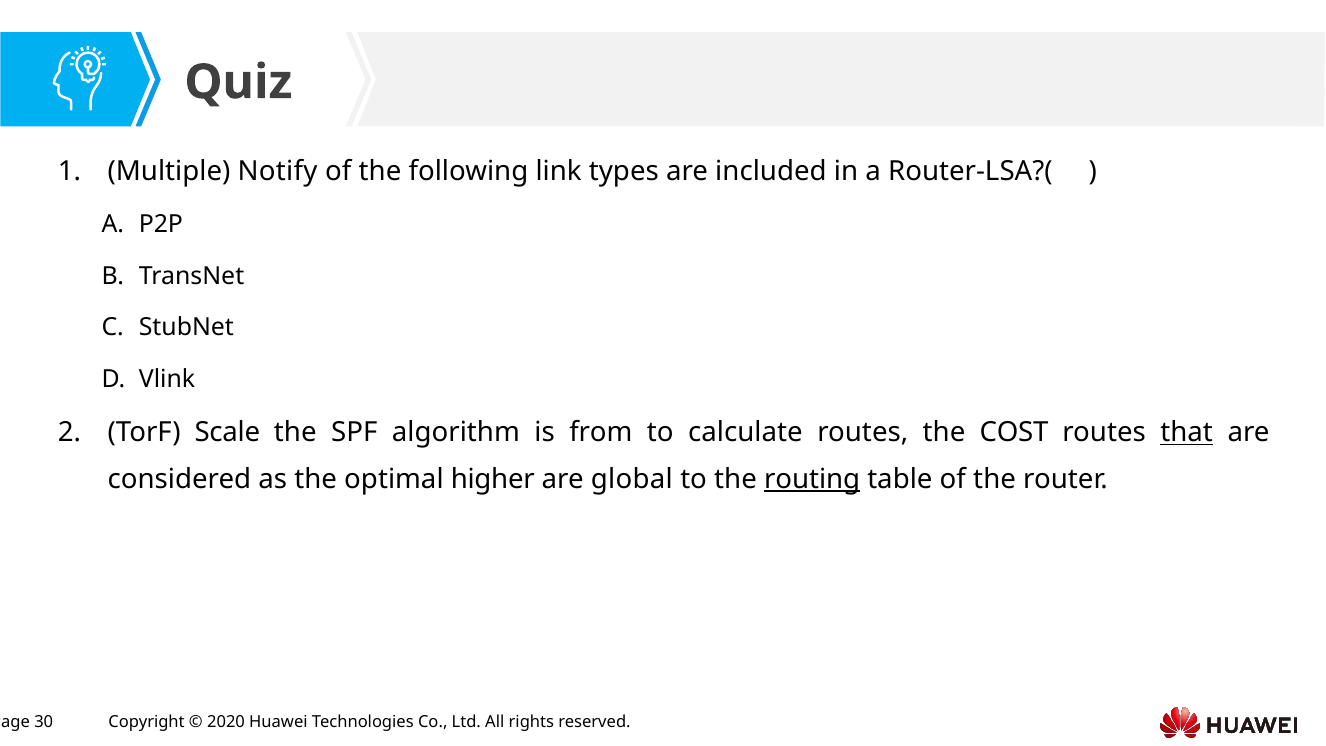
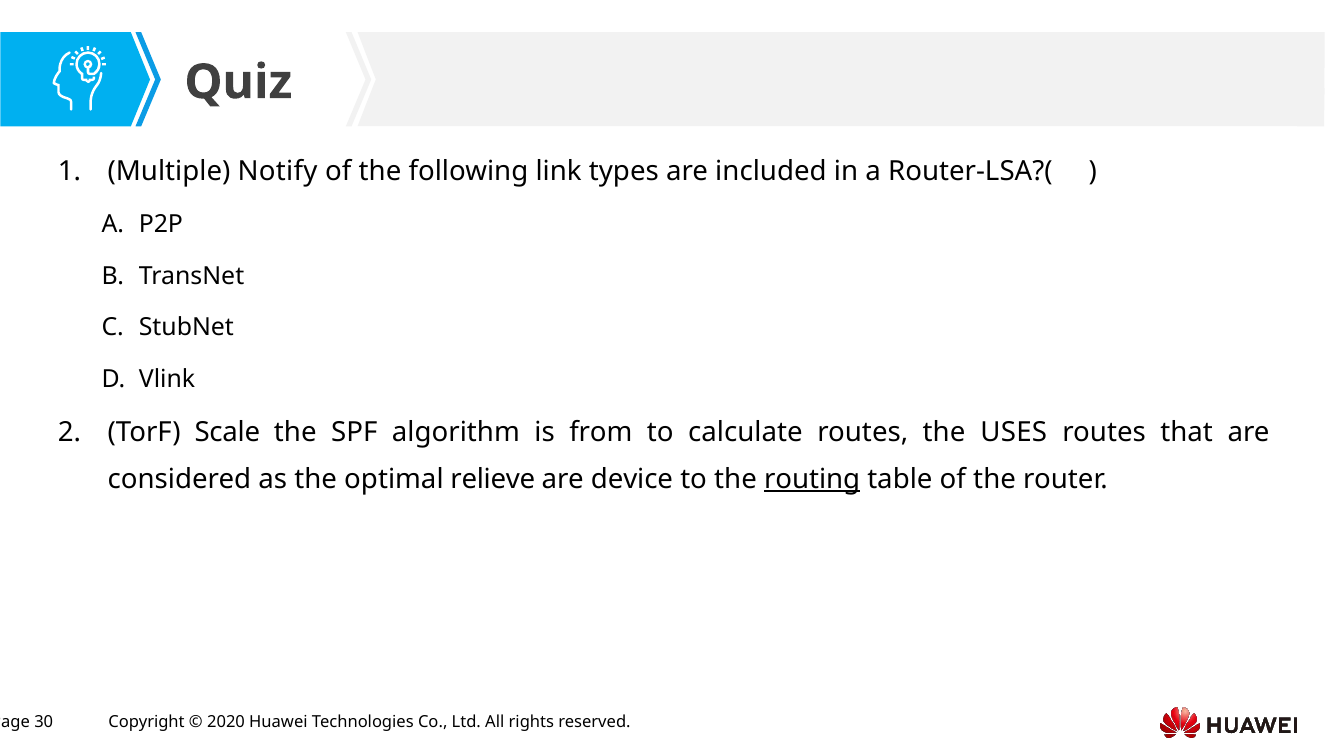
COST: COST -> USES
that underline: present -> none
higher: higher -> relieve
global: global -> device
